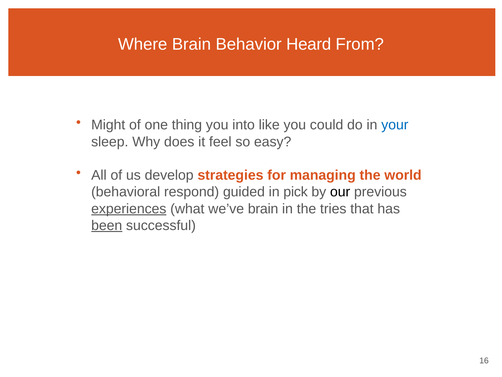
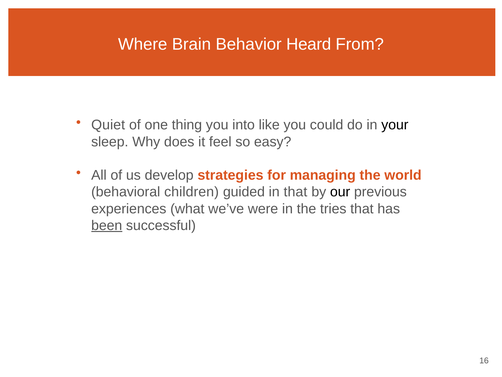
Might: Might -> Quiet
your colour: blue -> black
respond: respond -> children
in pick: pick -> that
experiences underline: present -> none
we’ve brain: brain -> were
